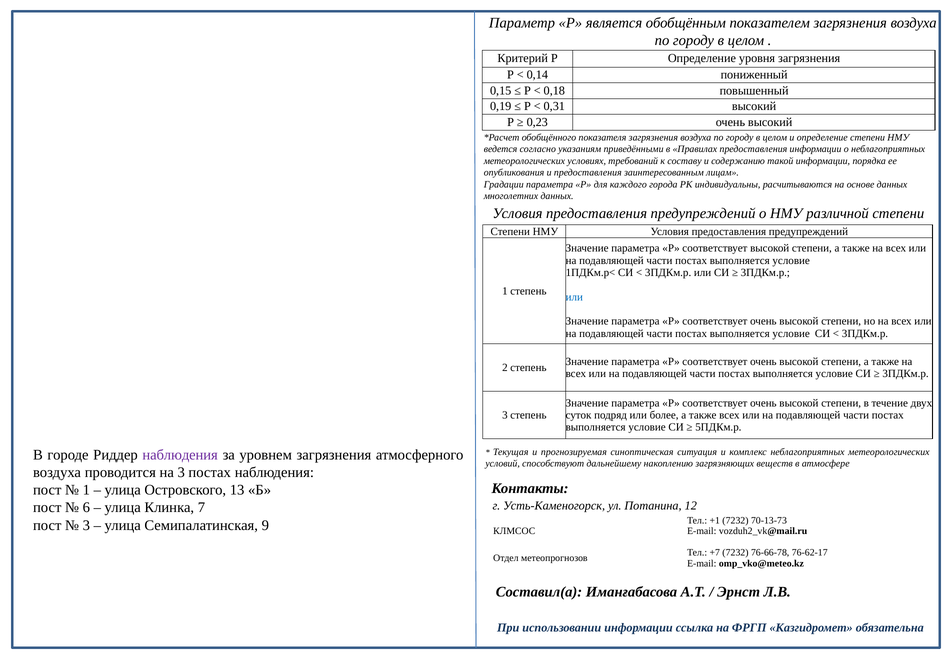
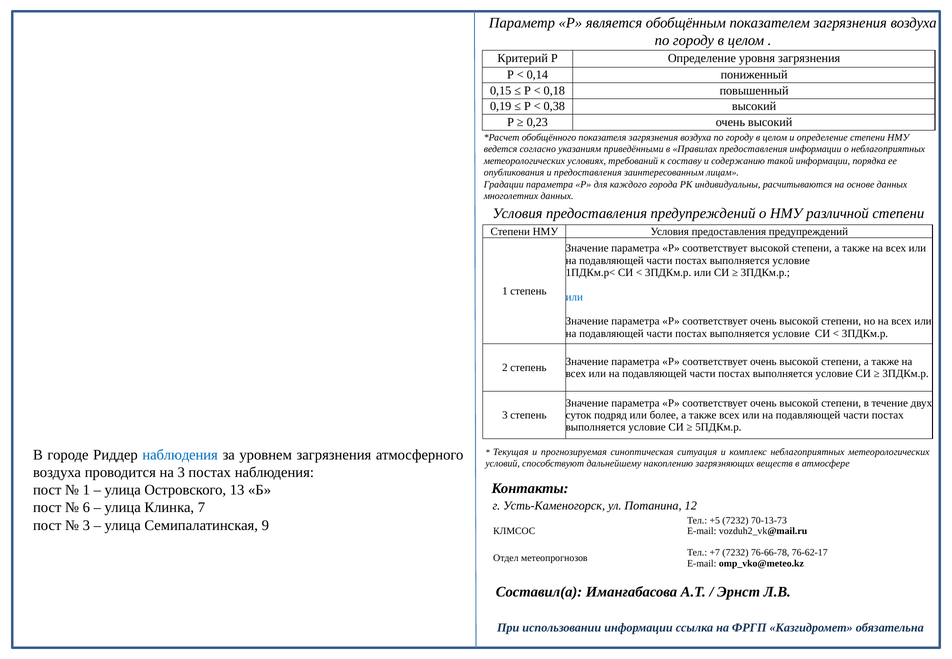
0,31: 0,31 -> 0,38
наблюдения at (180, 455) colour: purple -> blue
+1: +1 -> +5
